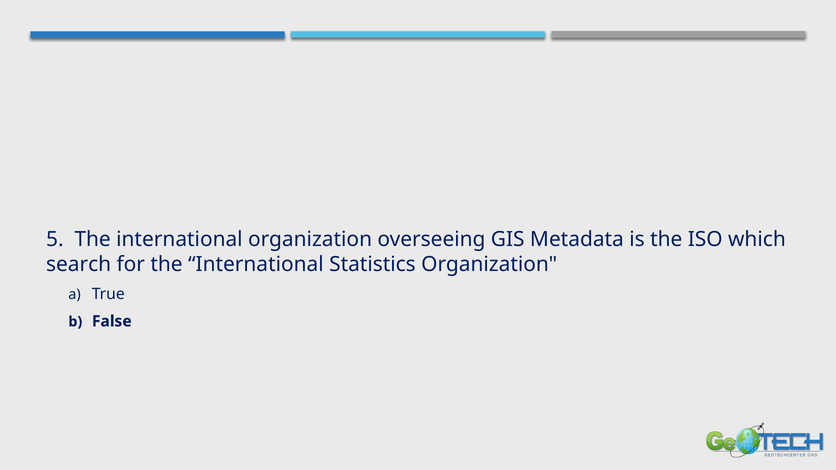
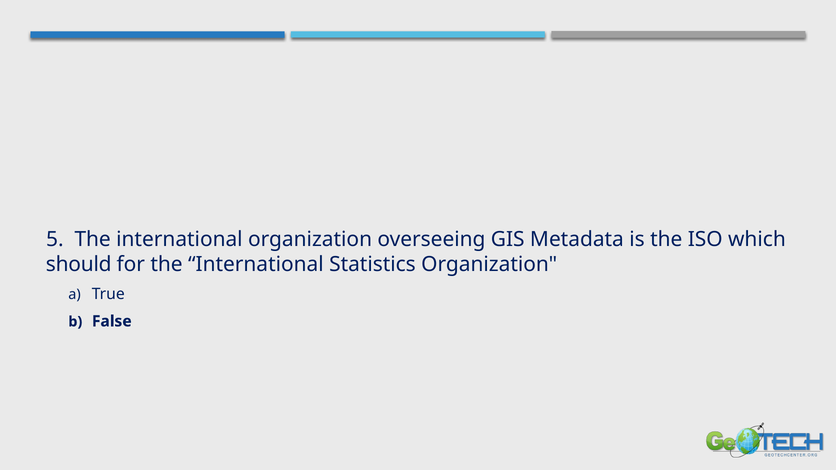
search: search -> should
